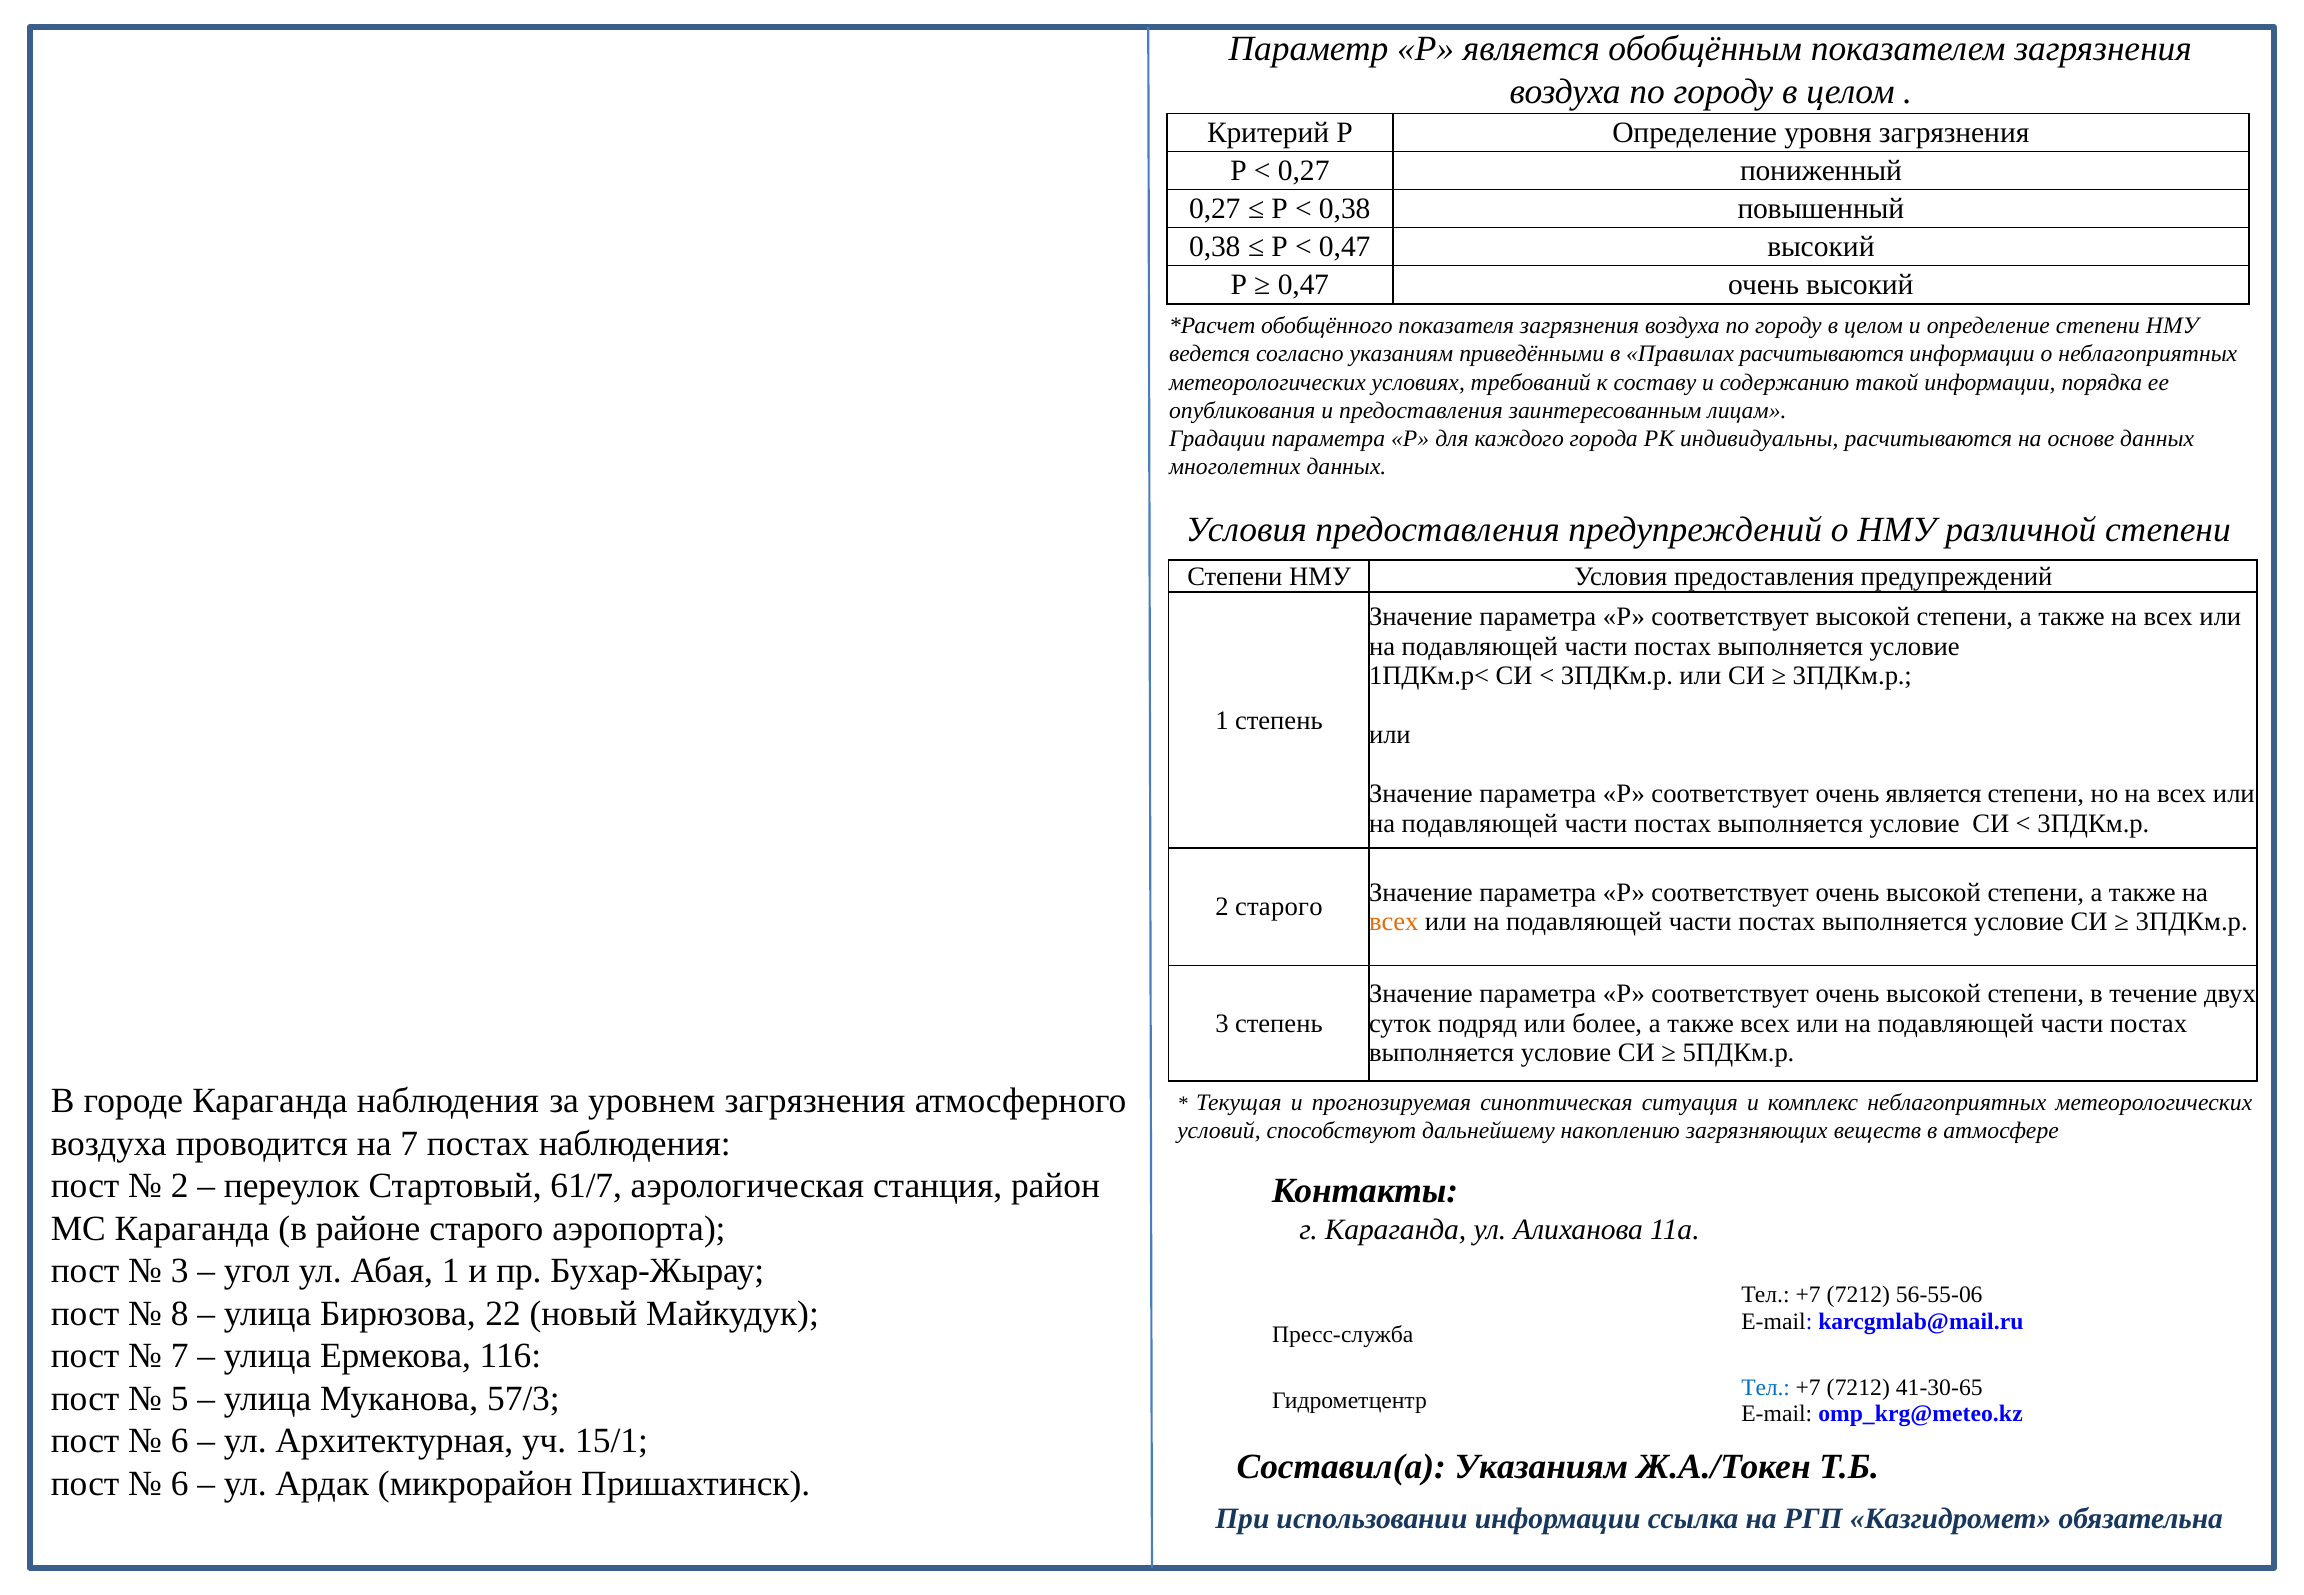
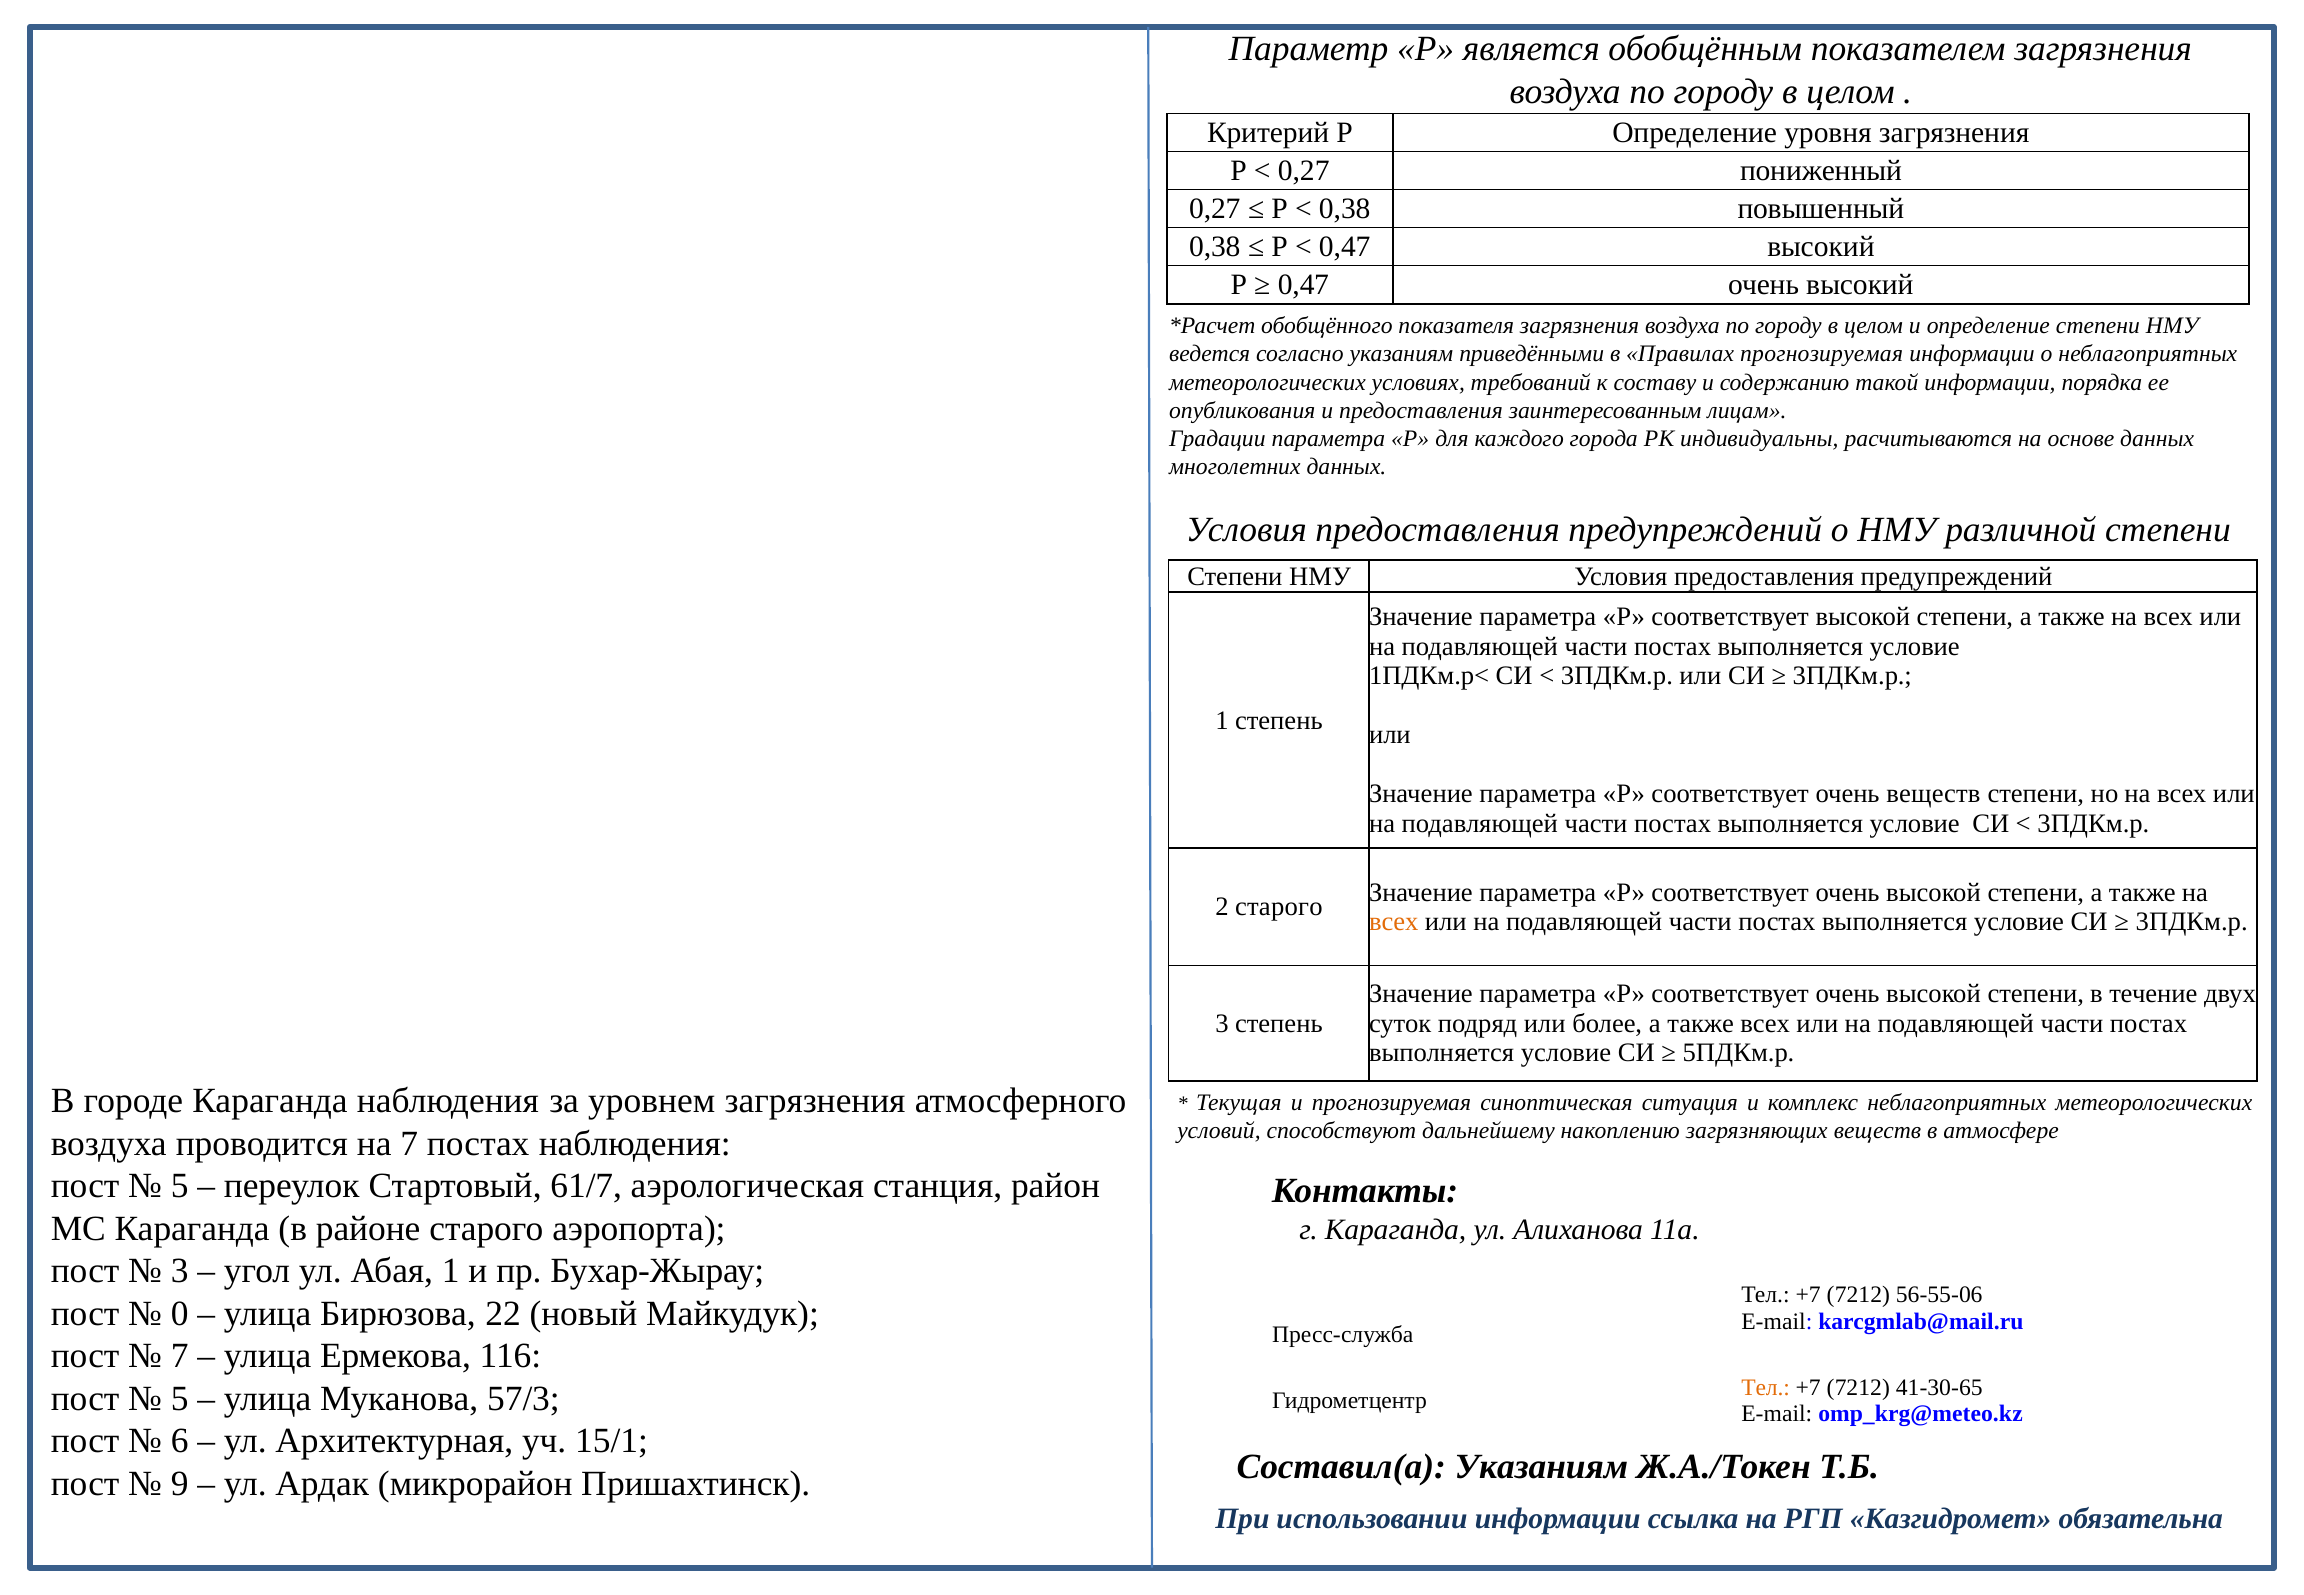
Правилах расчитываются: расчитываются -> прогнозируемая
очень является: является -> веществ
2 at (180, 1186): 2 -> 5
8: 8 -> 0
Тел at (1766, 1387) colour: blue -> orange
6 at (180, 1484): 6 -> 9
